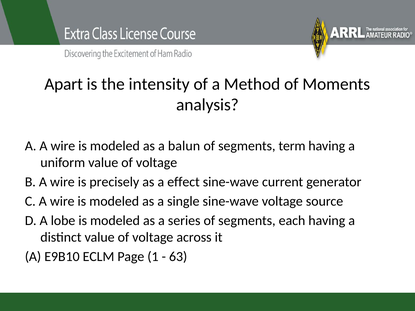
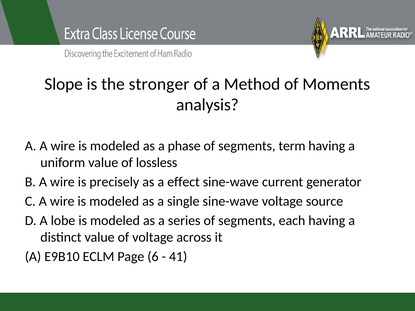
Apart: Apart -> Slope
intensity: intensity -> stronger
balun: balun -> phase
uniform value of voltage: voltage -> lossless
1: 1 -> 6
63: 63 -> 41
